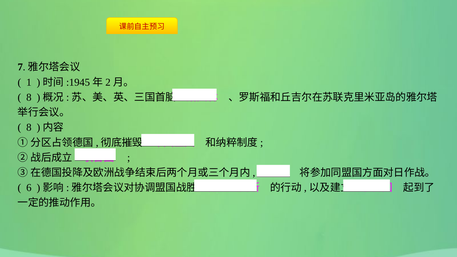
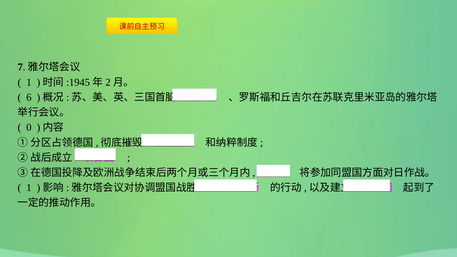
8 at (29, 97): 8 -> 6
8 at (29, 128): 8 -> 0
6 at (29, 188): 6 -> 1
